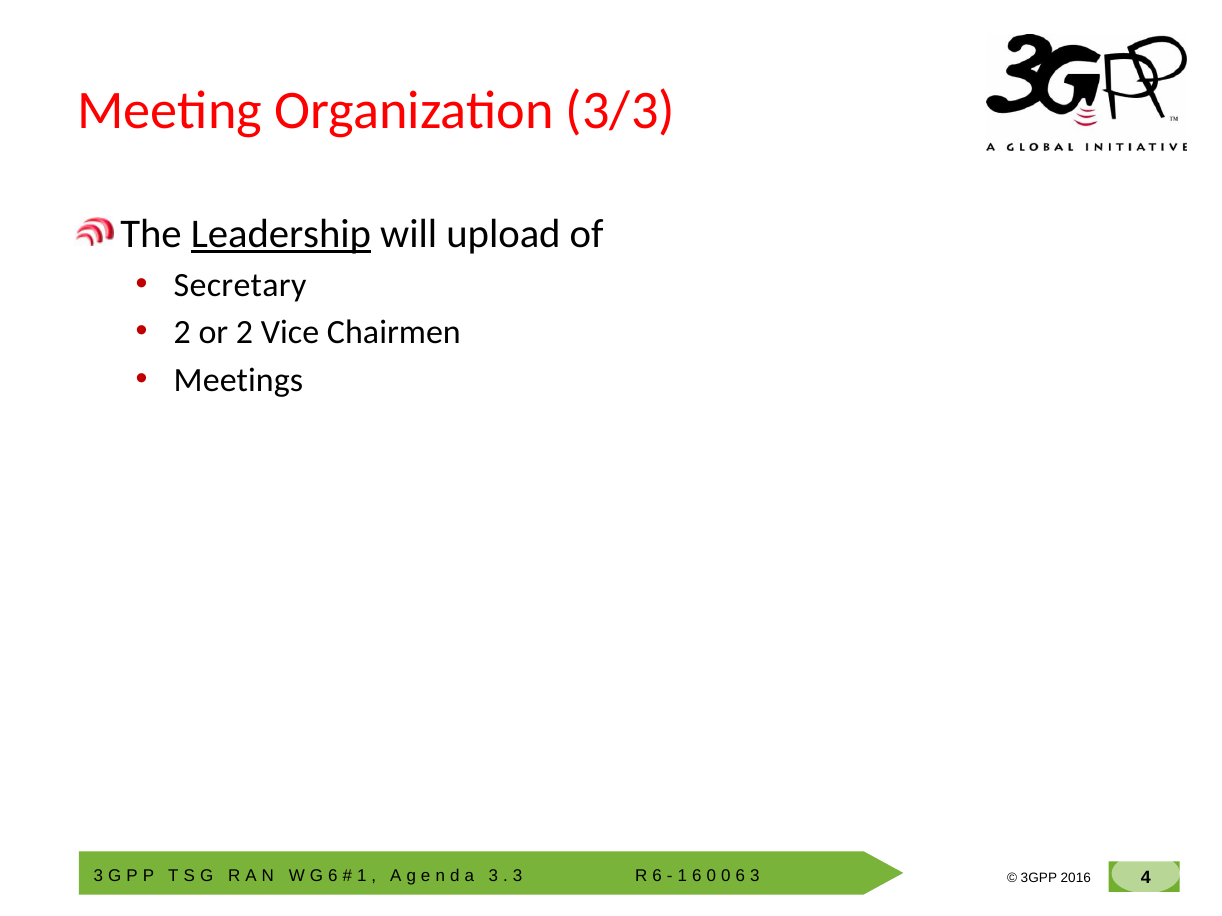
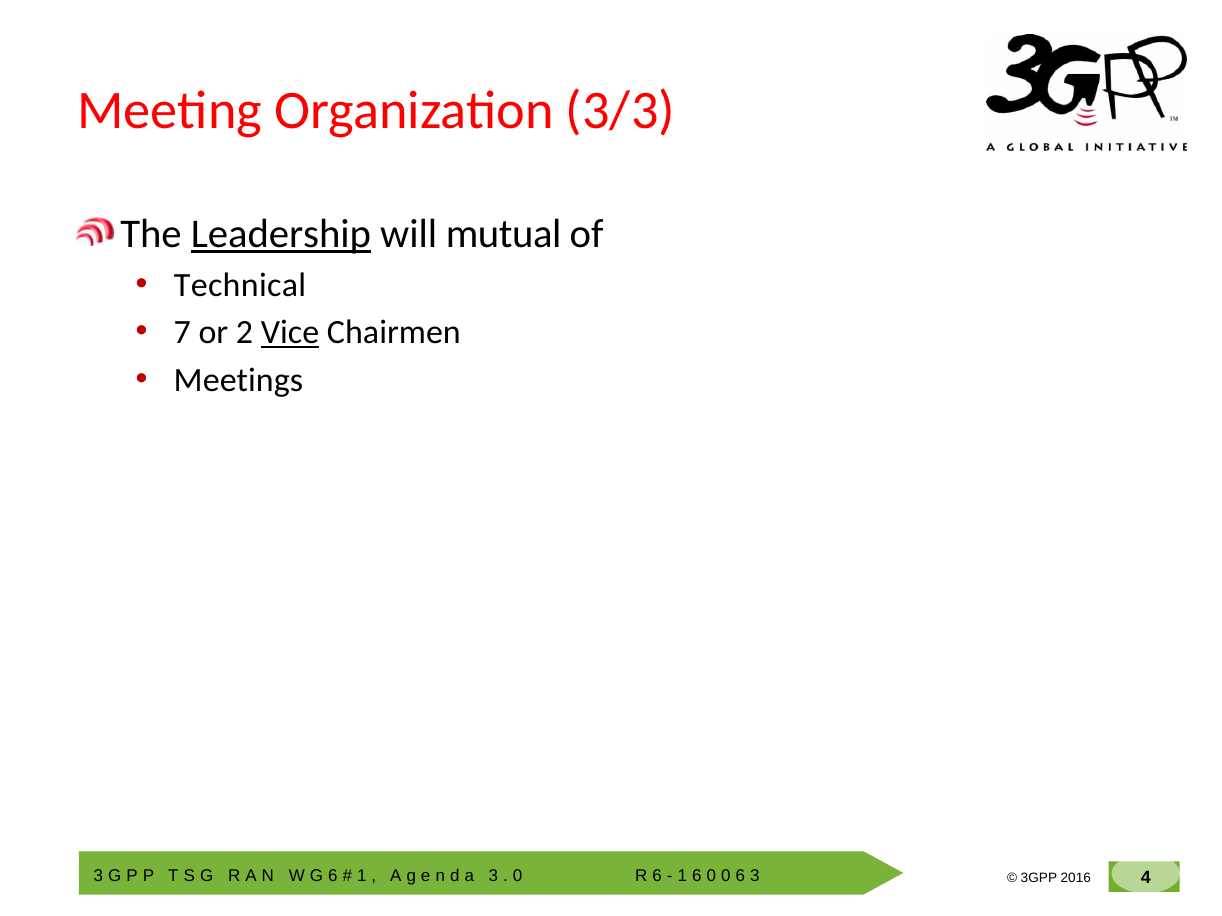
upload: upload -> mutual
Secretary: Secretary -> Technical
2 at (182, 333): 2 -> 7
Vice underline: none -> present
3 at (518, 876): 3 -> 0
